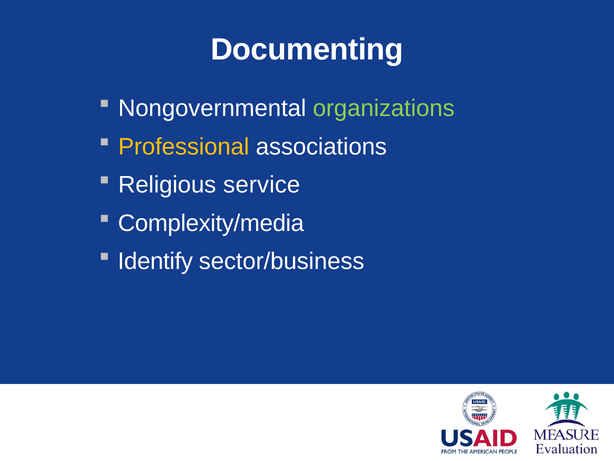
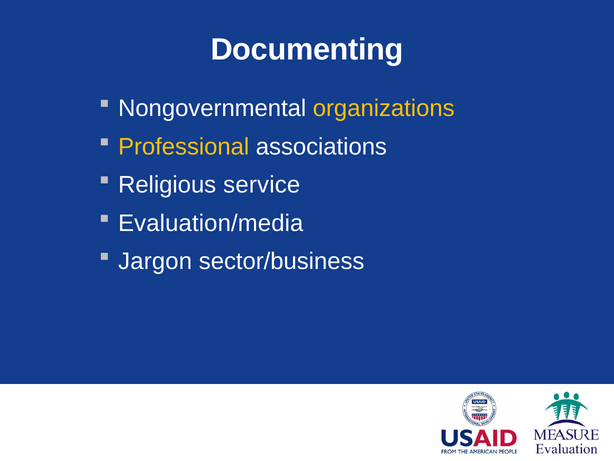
organizations colour: light green -> yellow
Complexity/media: Complexity/media -> Evaluation/media
Identify: Identify -> Jargon
